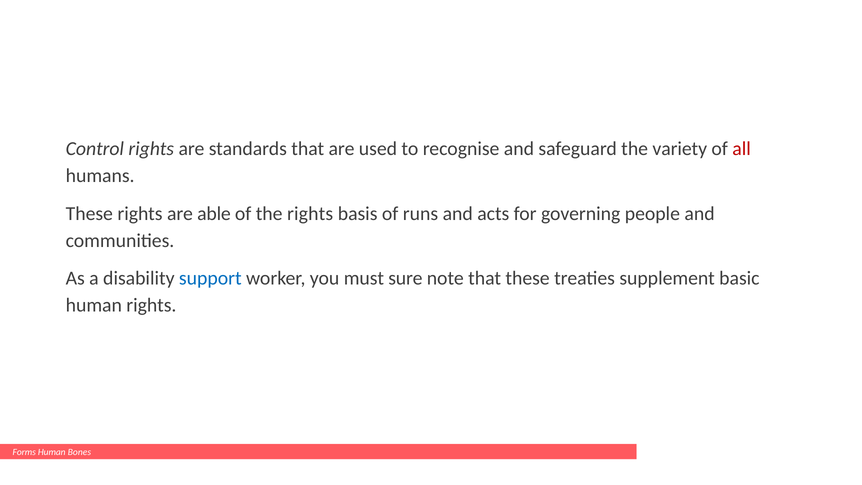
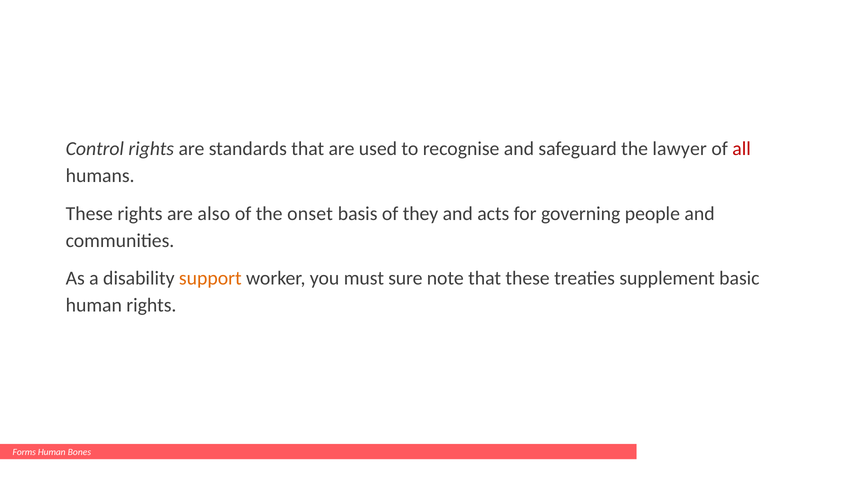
variety: variety -> lawyer
able: able -> also
the rights: rights -> onset
runs: runs -> they
support colour: blue -> orange
